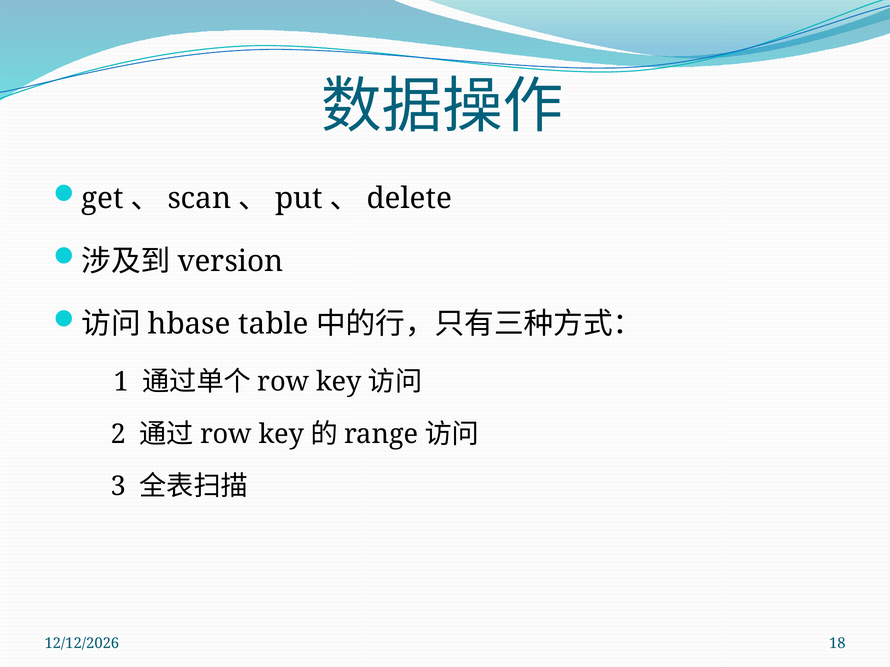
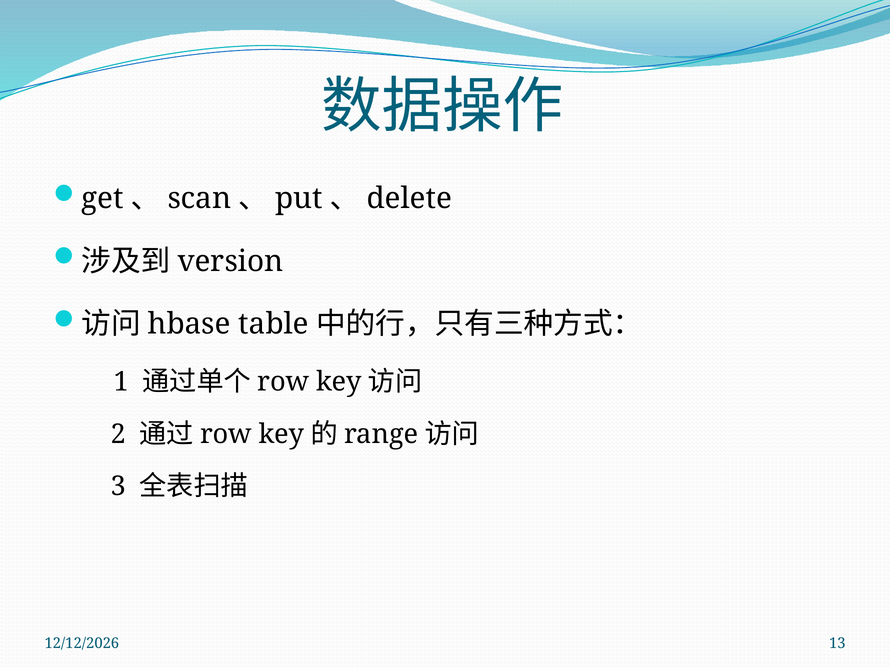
18: 18 -> 13
